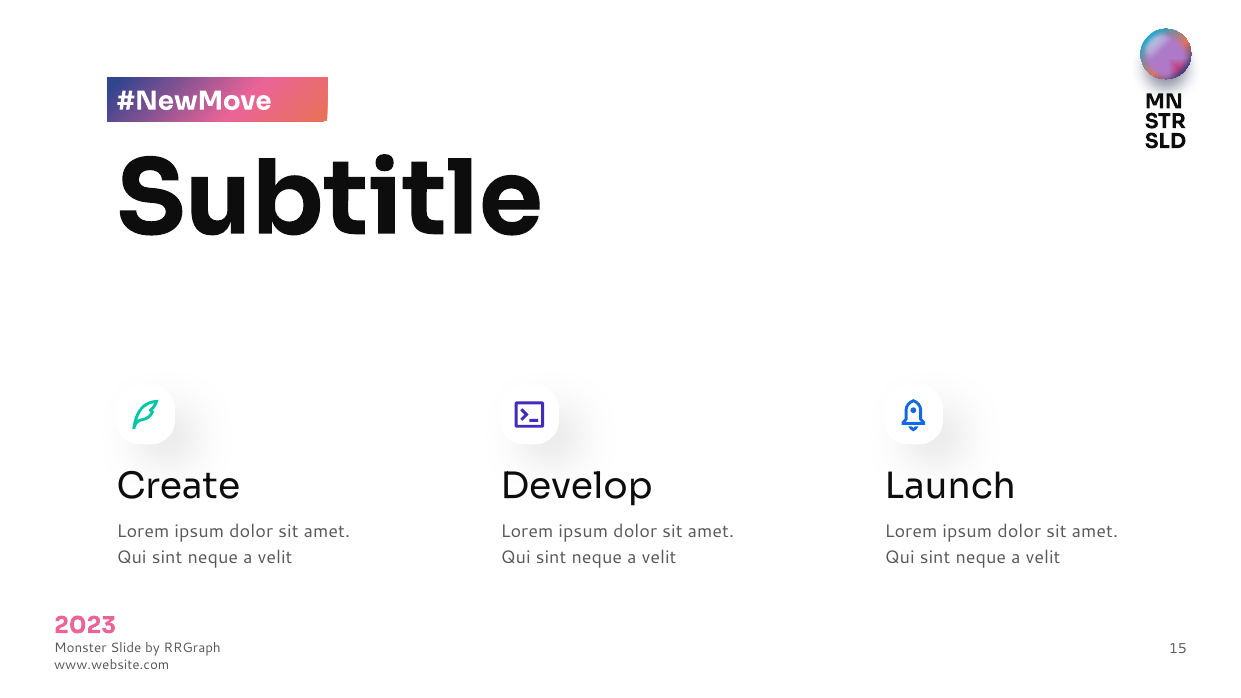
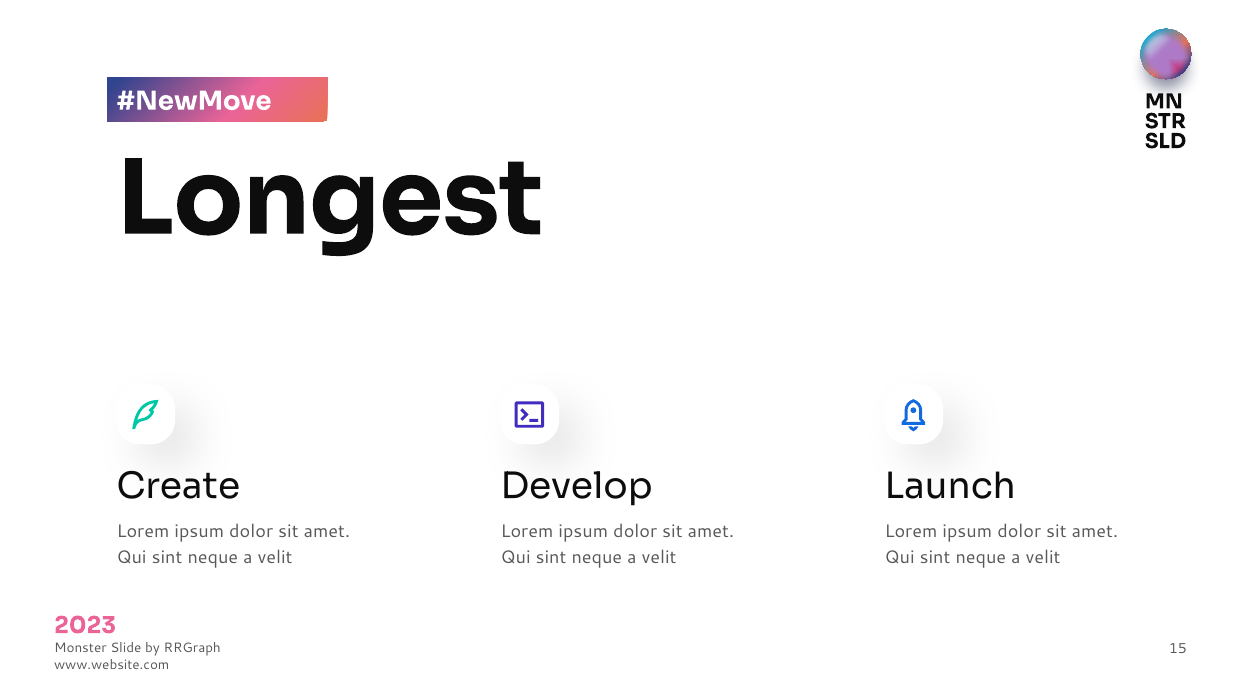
Subtitle: Subtitle -> Longest
